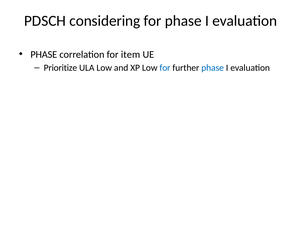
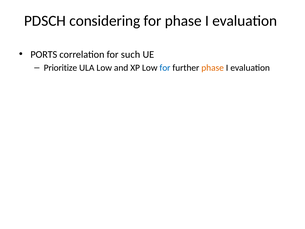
PHASE at (44, 54): PHASE -> PORTS
item: item -> such
phase at (213, 68) colour: blue -> orange
